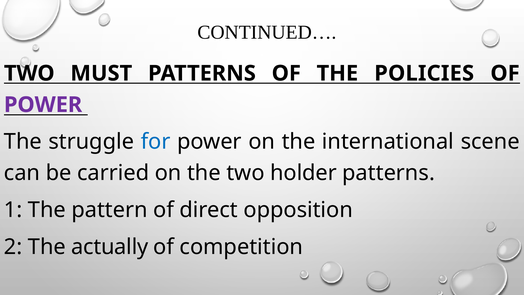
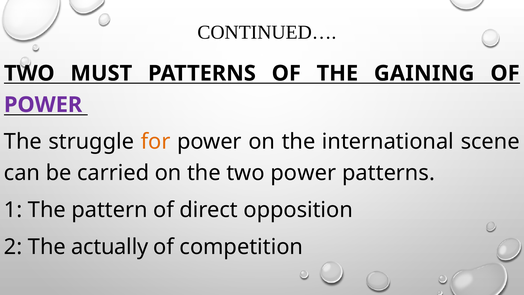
POLICIES: POLICIES -> GAINING
for colour: blue -> orange
two holder: holder -> power
